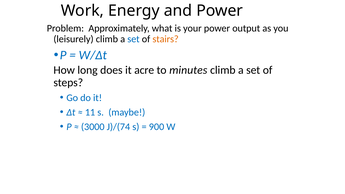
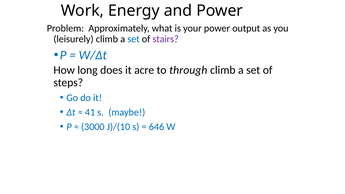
stairs colour: orange -> purple
minutes: minutes -> through
11: 11 -> 41
J)/(74: J)/(74 -> J)/(10
900: 900 -> 646
